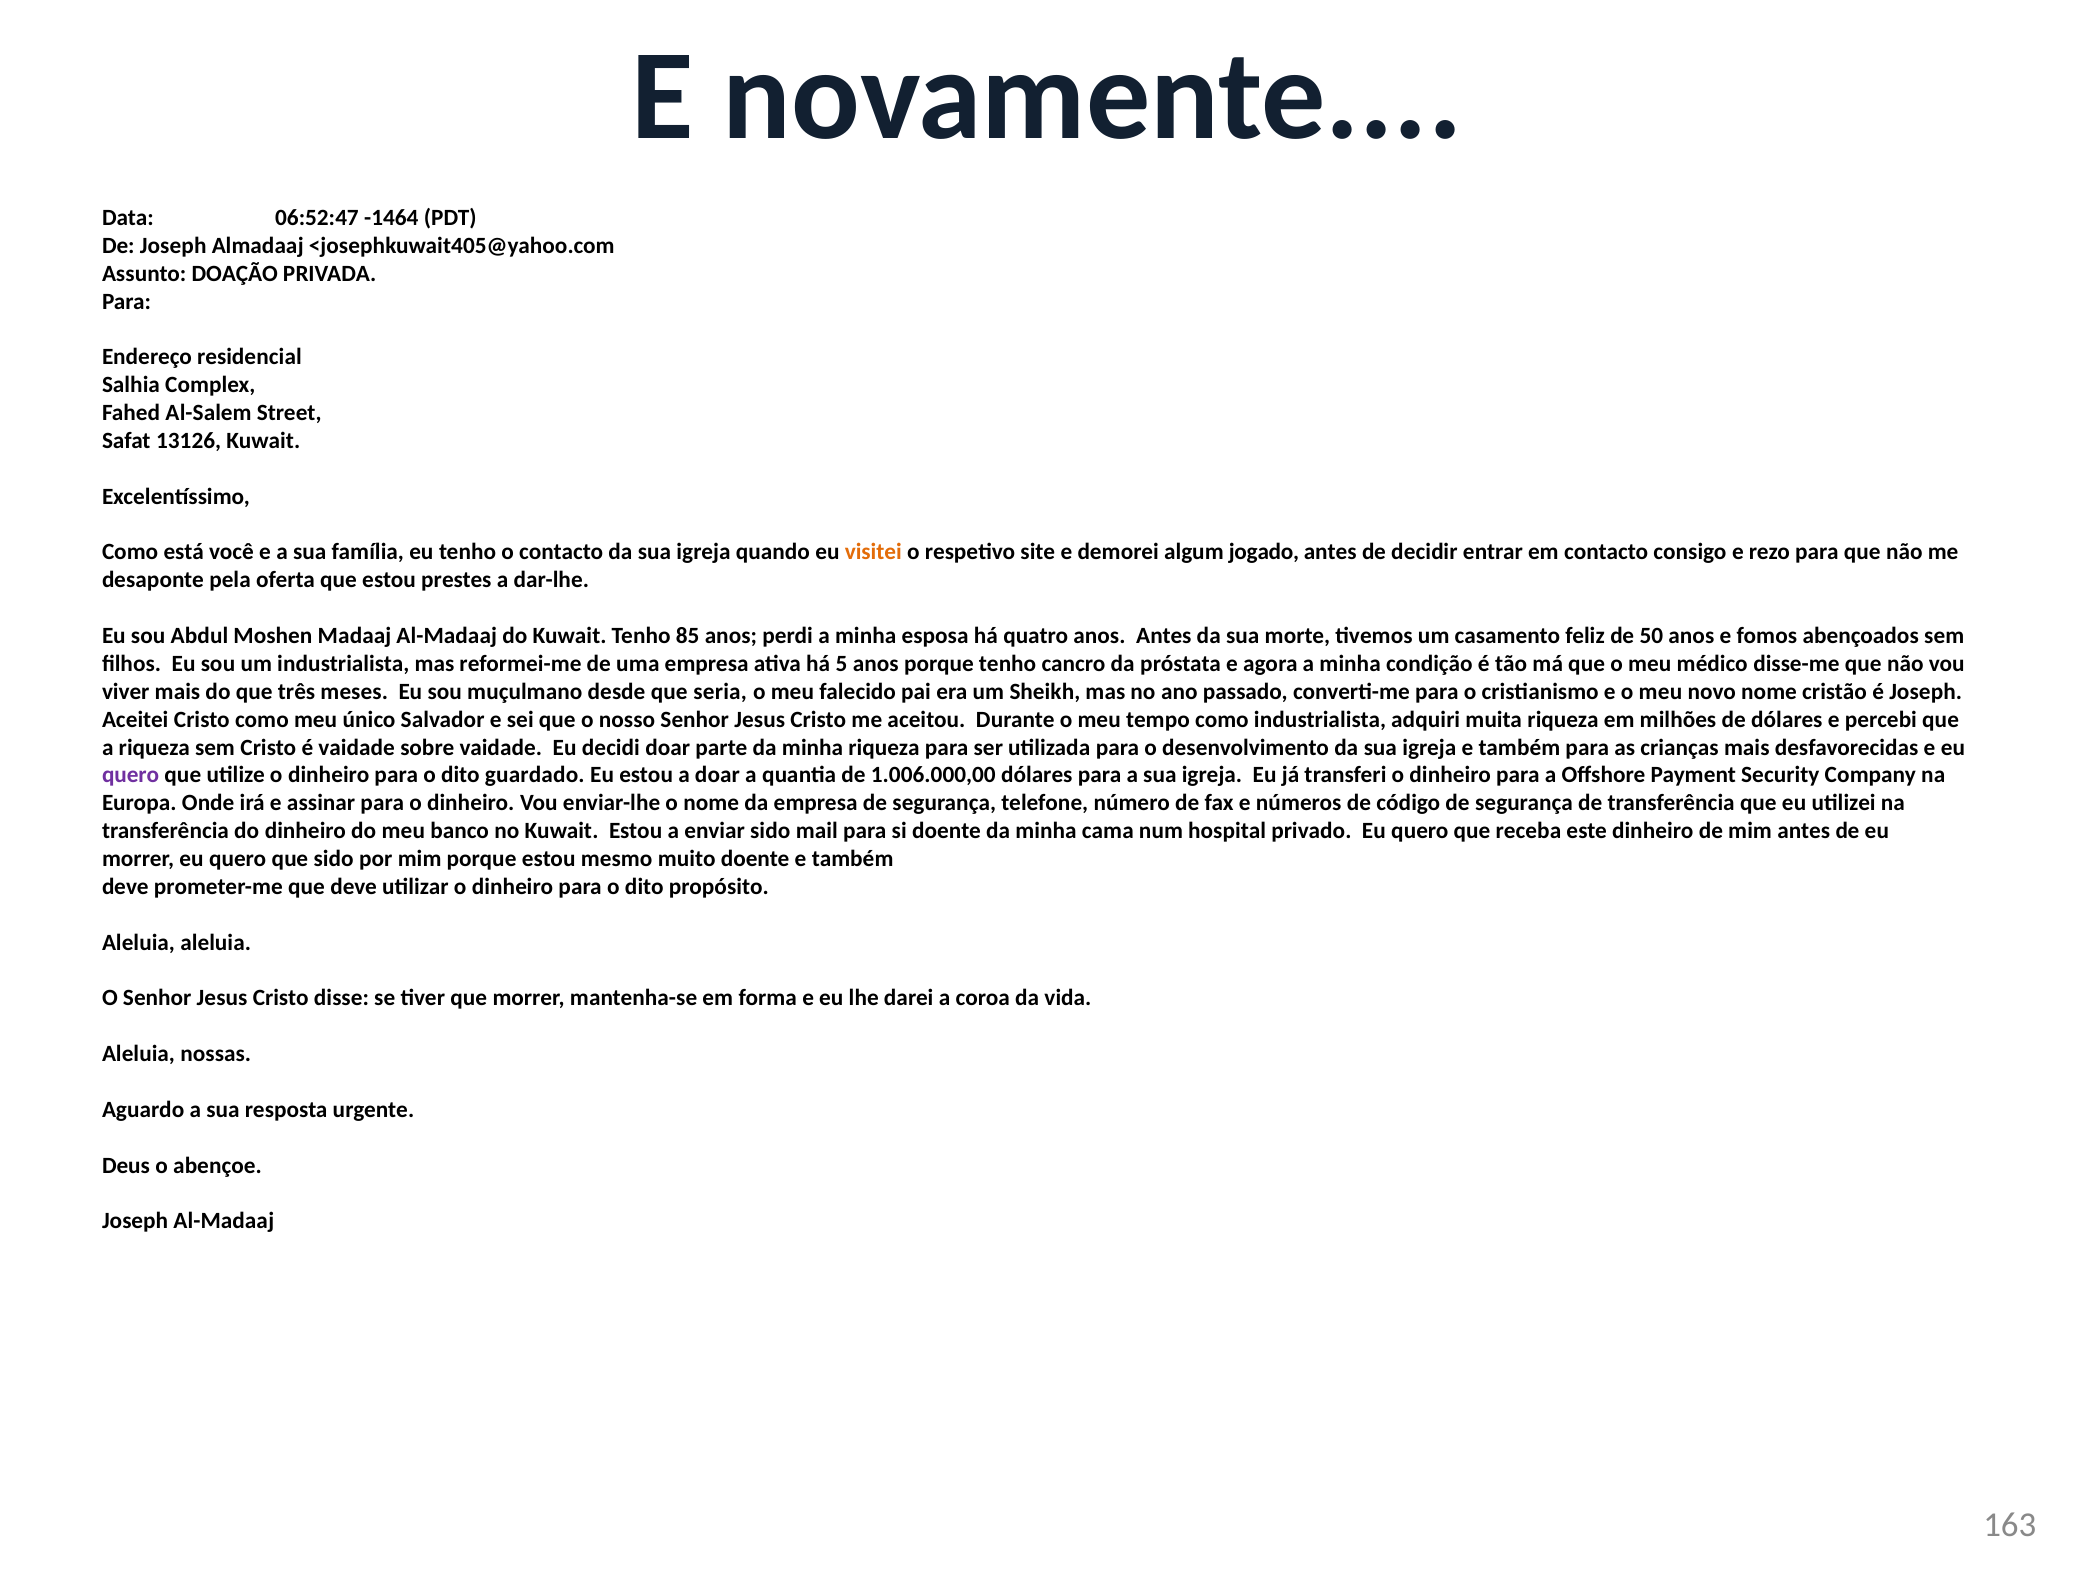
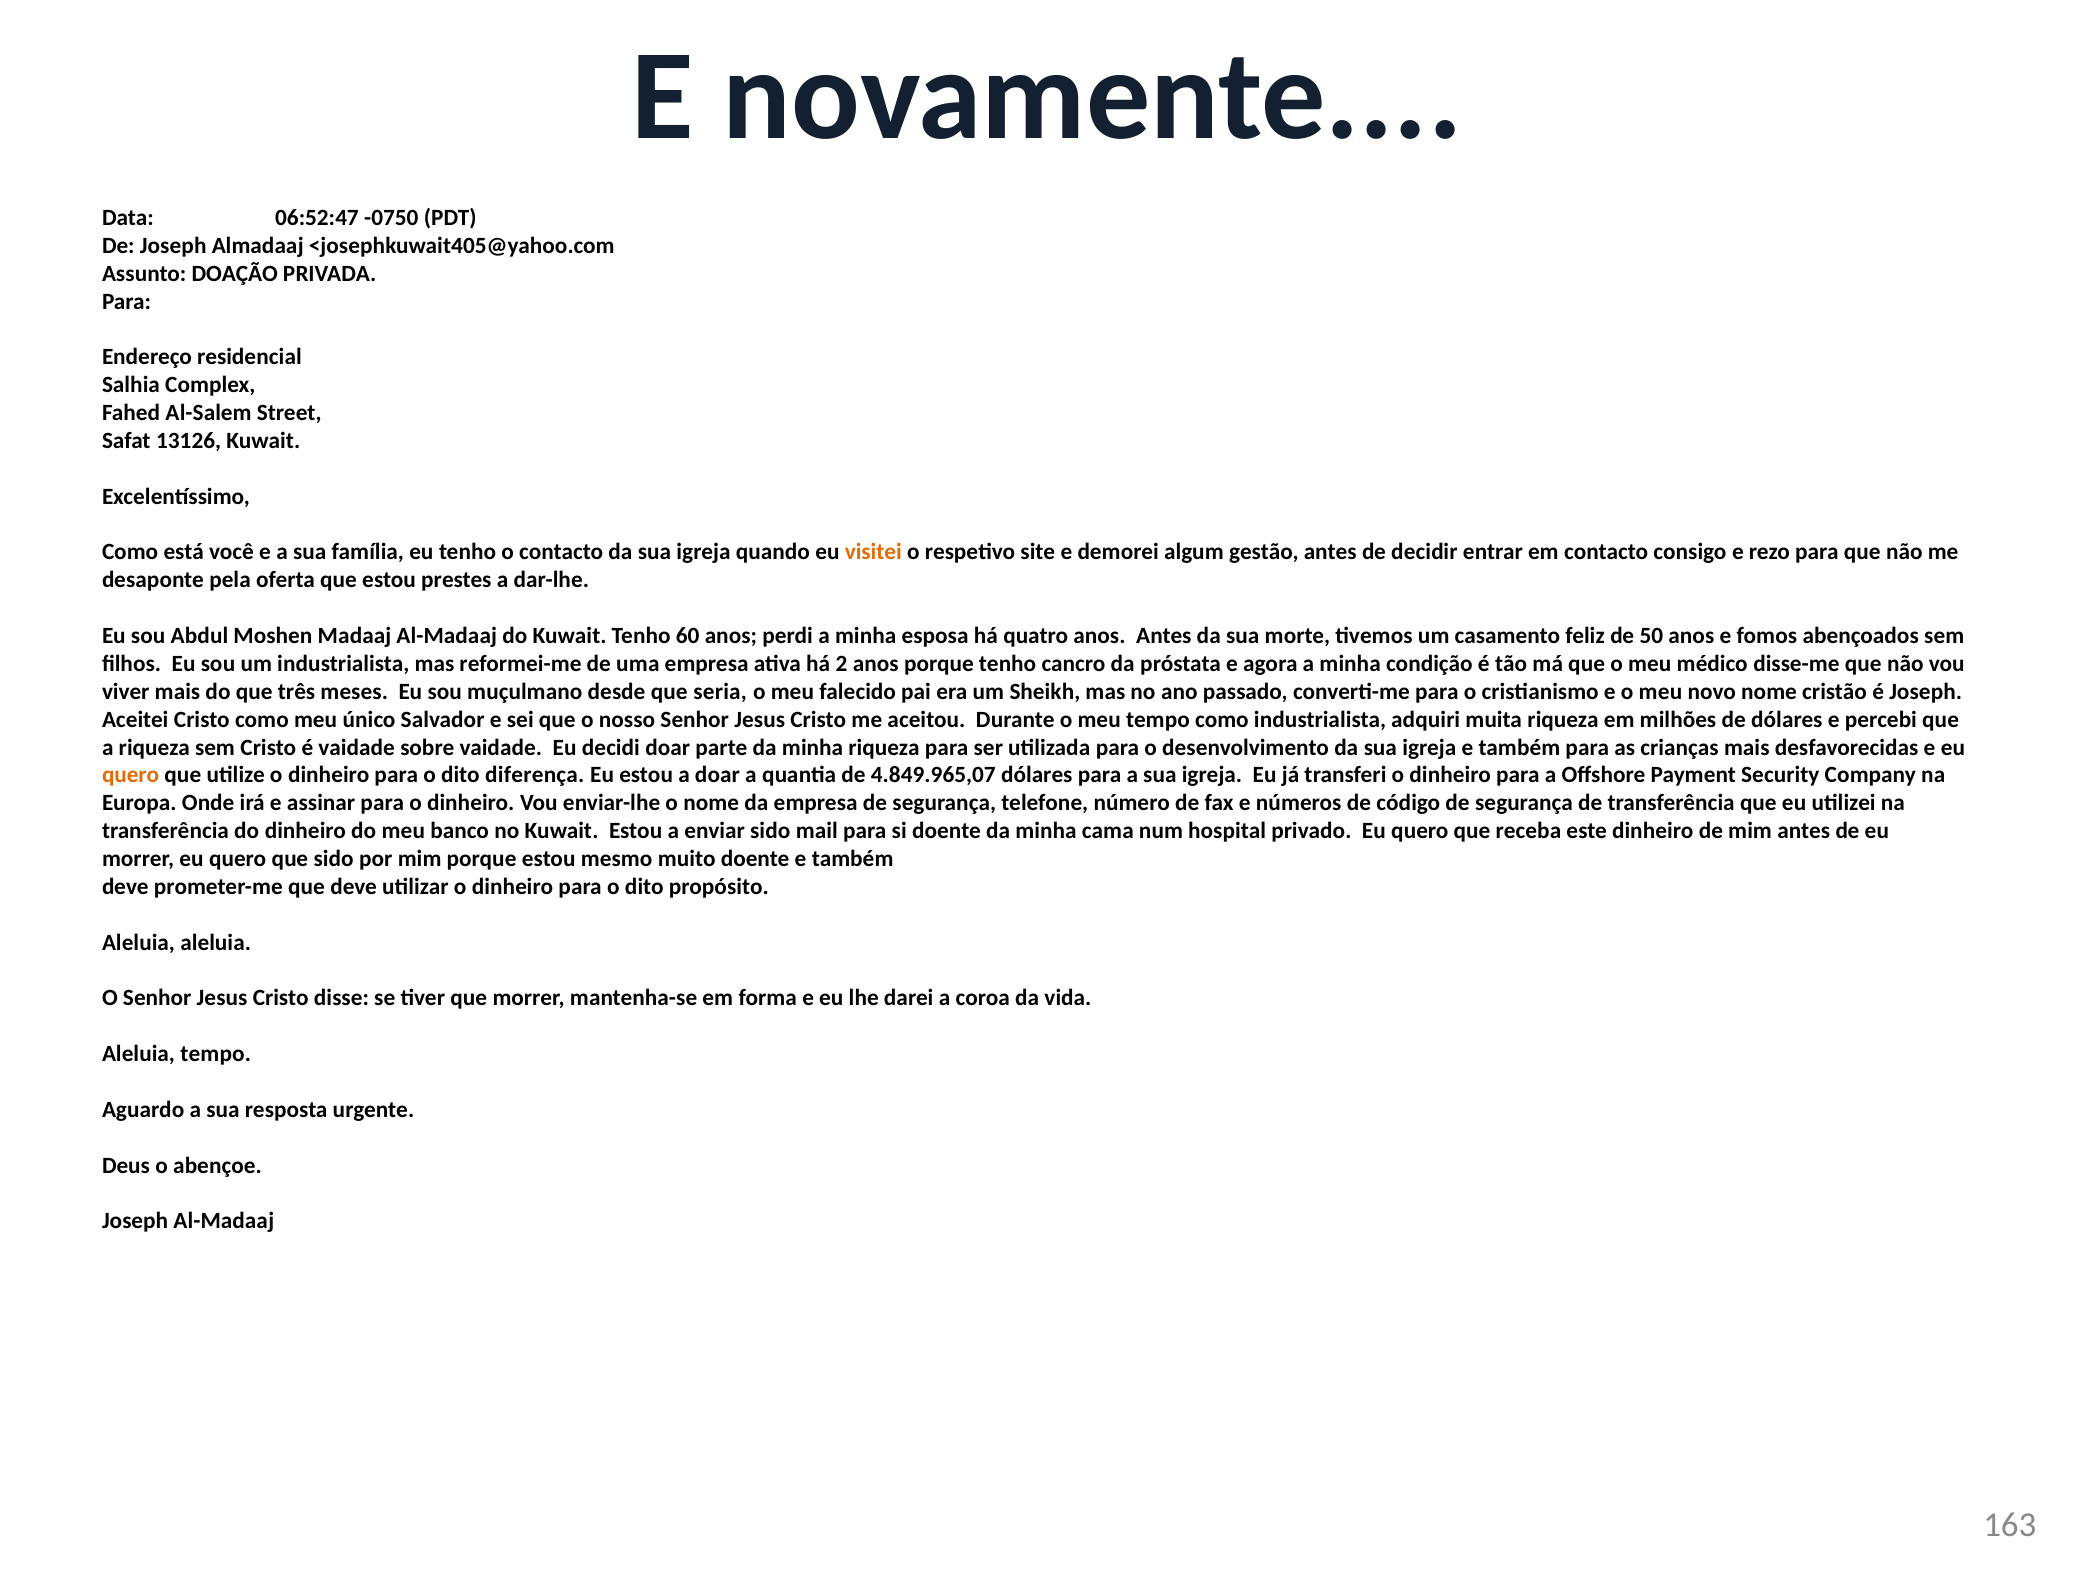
-1464: -1464 -> -0750
jogado: jogado -> gestão
85: 85 -> 60
5: 5 -> 2
quero at (131, 775) colour: purple -> orange
guardado: guardado -> diferença
1.006.000,00: 1.006.000,00 -> 4.849.965,07
Aleluia nossas: nossas -> tempo
